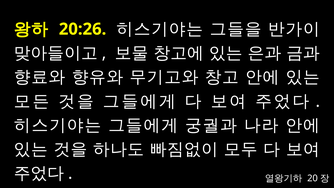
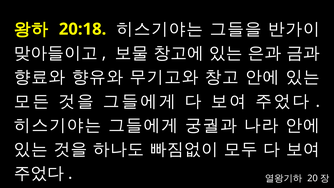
20:26: 20:26 -> 20:18
